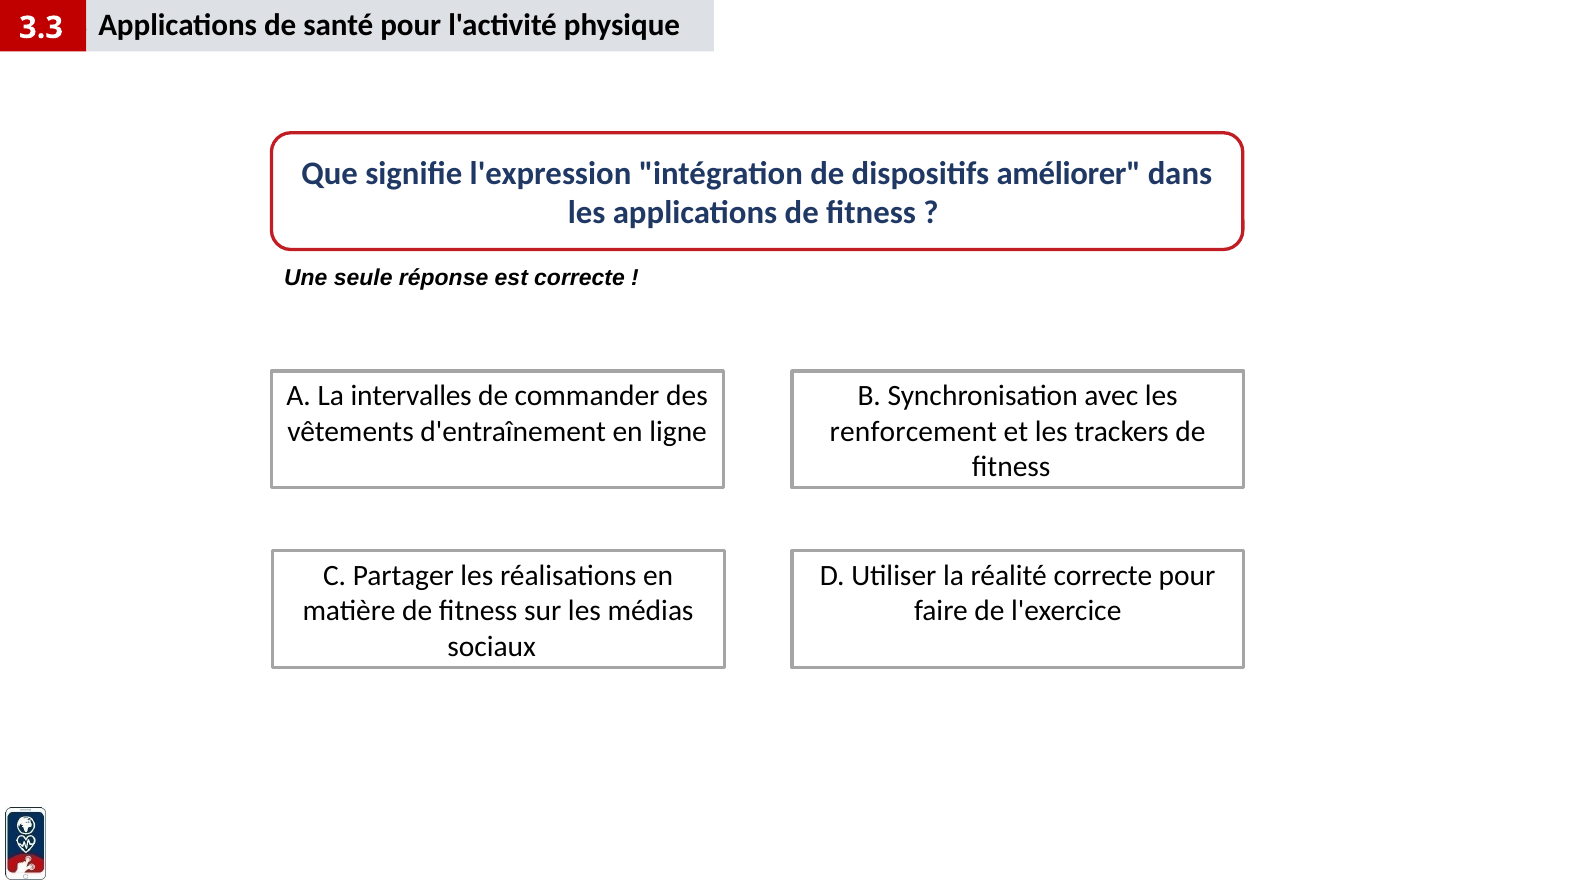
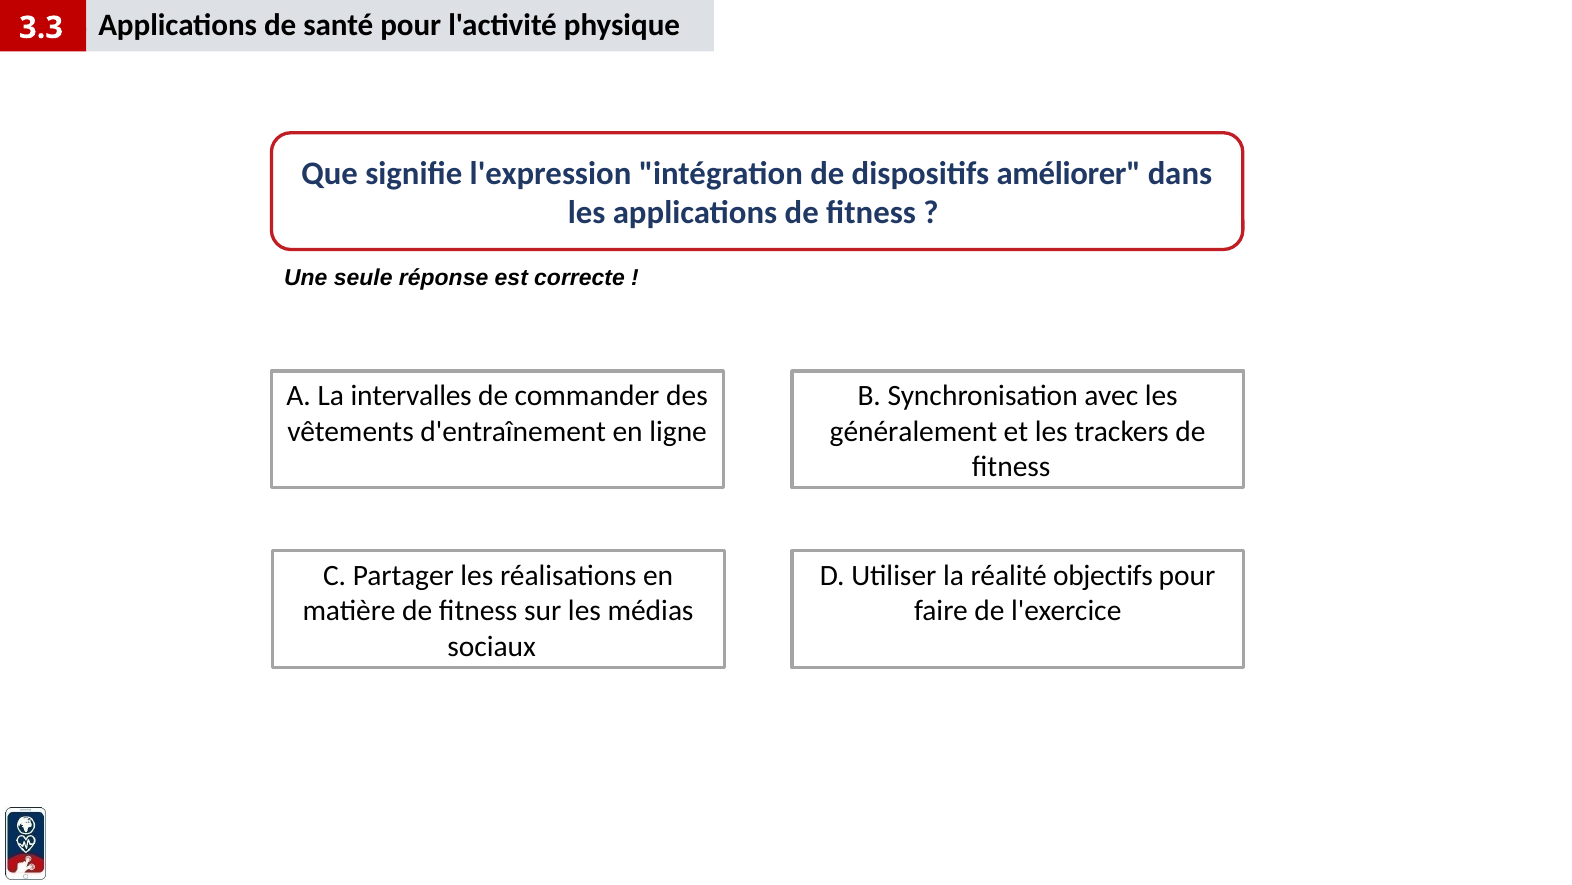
renforcement: renforcement -> généralement
réalité correcte: correcte -> objectifs
